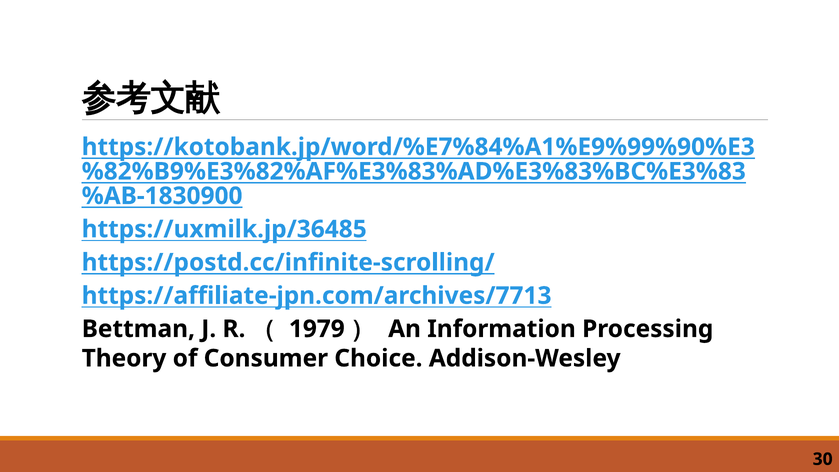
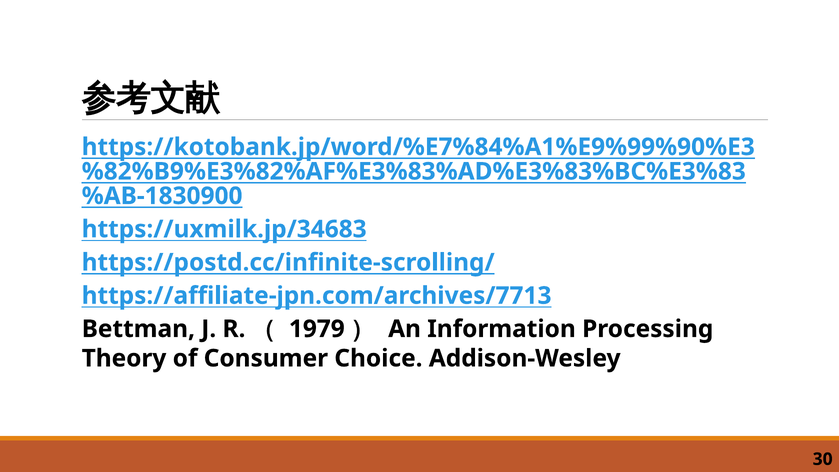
https://uxmilk.jp/36485: https://uxmilk.jp/36485 -> https://uxmilk.jp/34683
